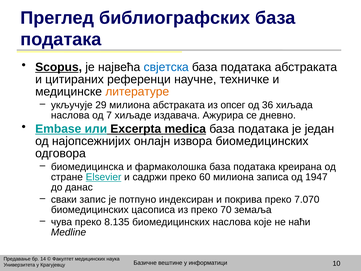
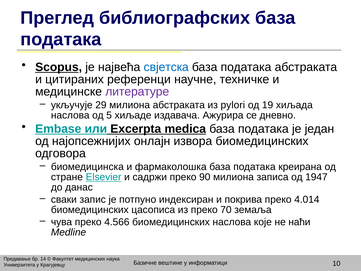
литературе colour: orange -> purple
опсег: опсег -> pylori
36: 36 -> 19
7: 7 -> 5
60: 60 -> 90
7.070: 7.070 -> 4.014
8.135: 8.135 -> 4.566
